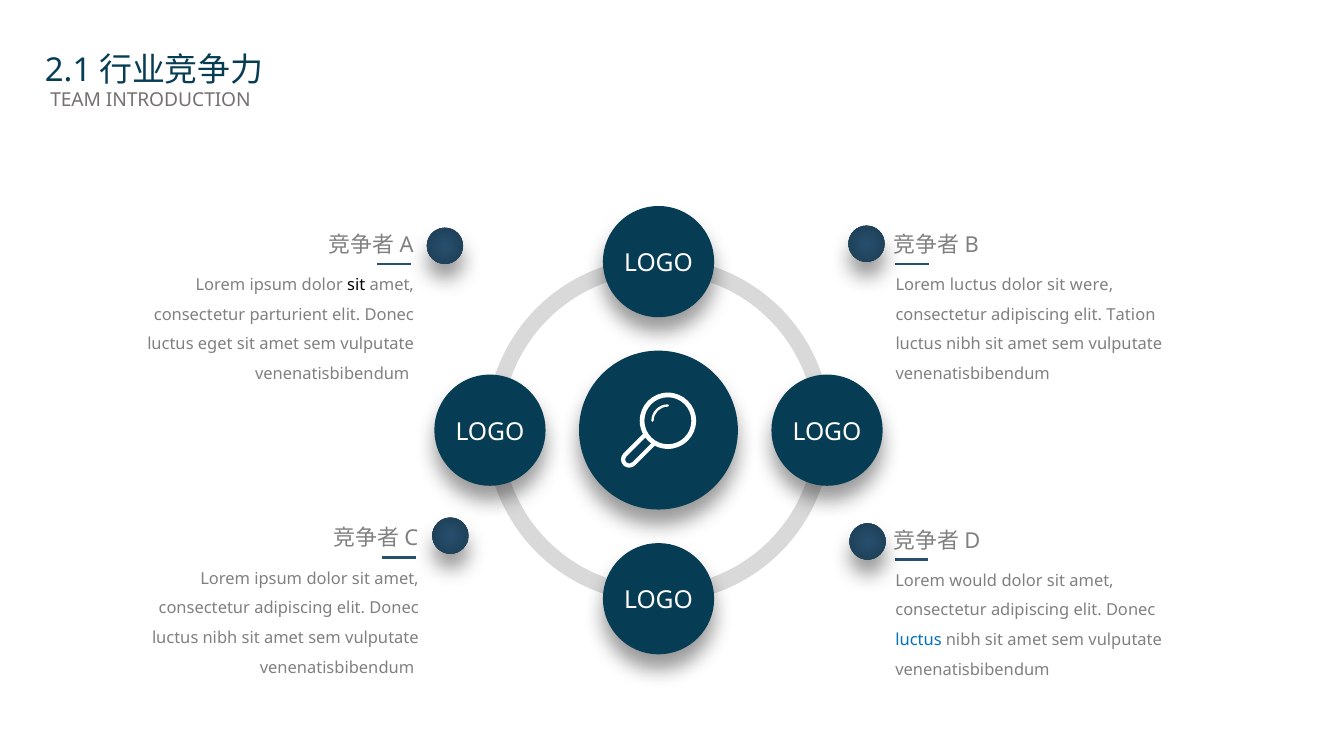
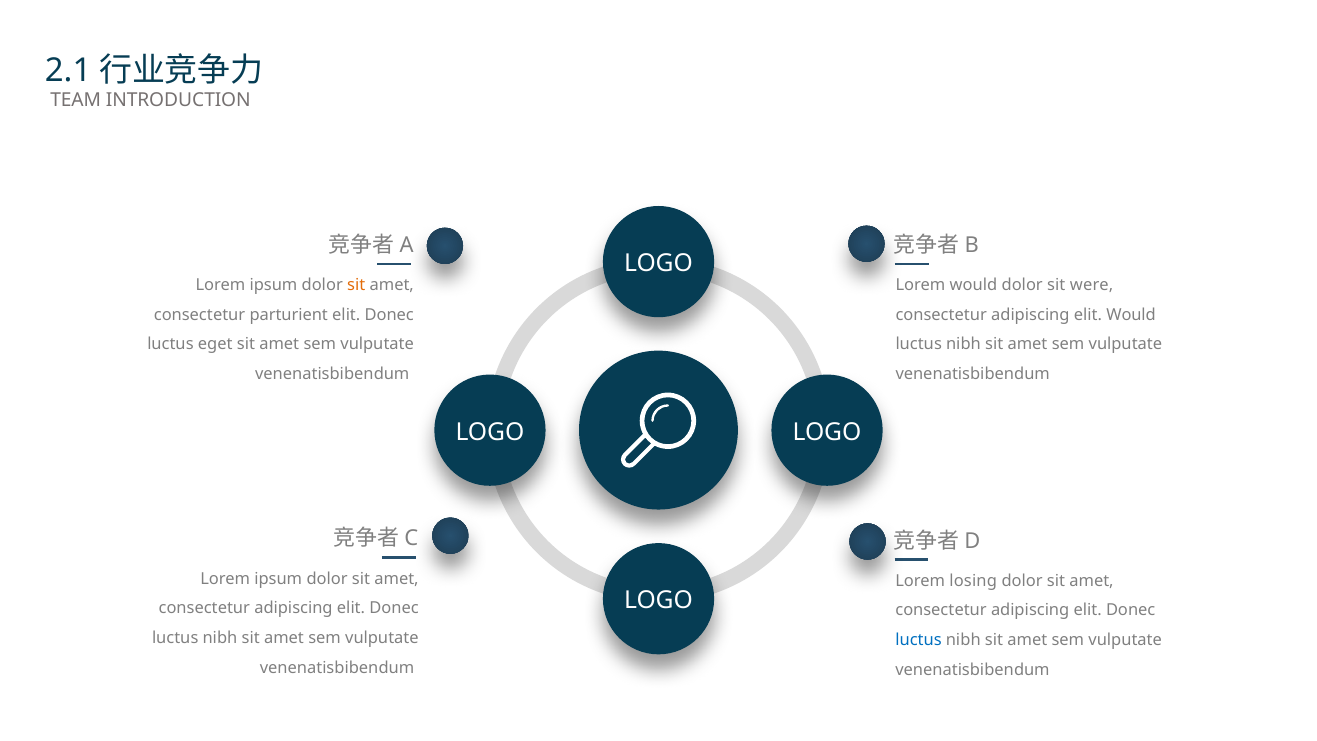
sit at (356, 285) colour: black -> orange
luctus at (973, 285): luctus -> would
elit Tation: Tation -> Would
would: would -> losing
